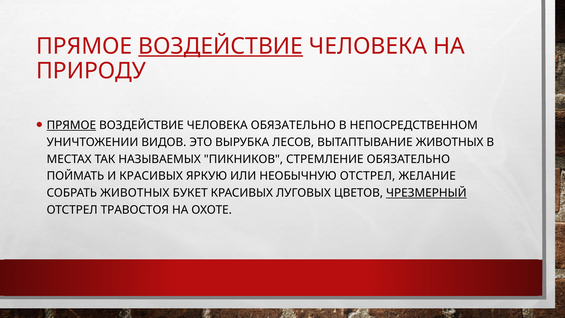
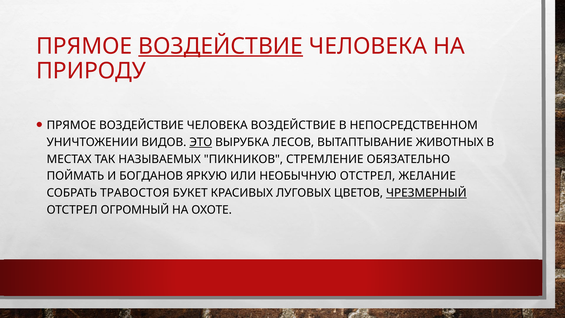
ПРЯМОЕ at (71, 125) underline: present -> none
ЧЕЛОВЕКА ОБЯЗАТЕЛЬНО: ОБЯЗАТЕЛЬНО -> ВОЗДЕЙСТВИЕ
ЭТО underline: none -> present
И КРАСИВЫХ: КРАСИВЫХ -> БОГДАНОВ
СОБРАТЬ ЖИВОТНЫХ: ЖИВОТНЫХ -> ТРАВОСТОЯ
ТРАВОСТОЯ: ТРАВОСТОЯ -> ОГРОМНЫЙ
